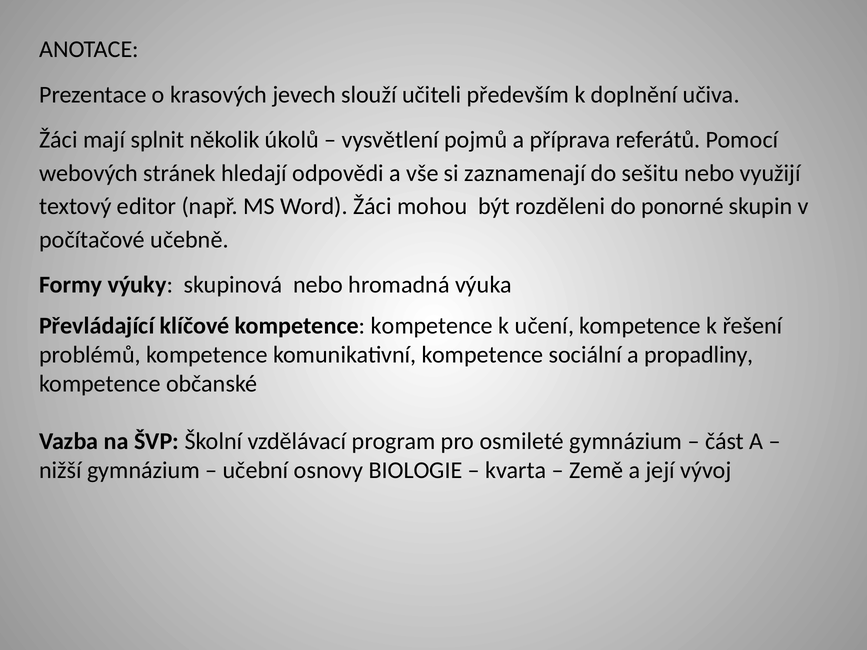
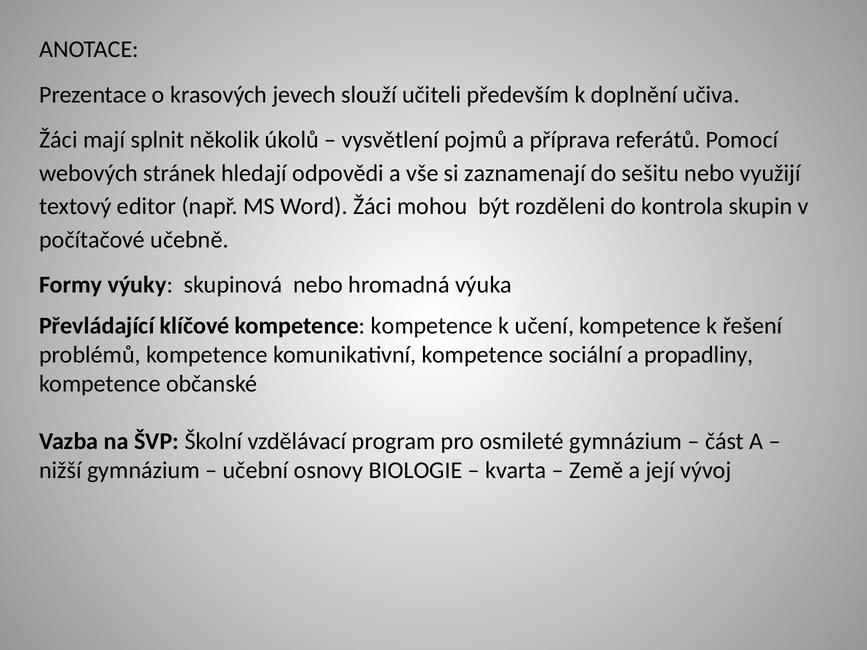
ponorné: ponorné -> kontrola
